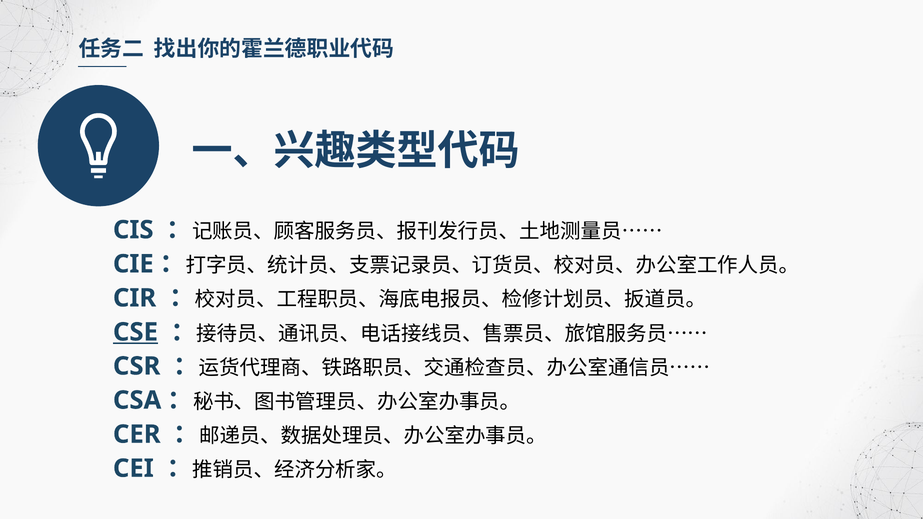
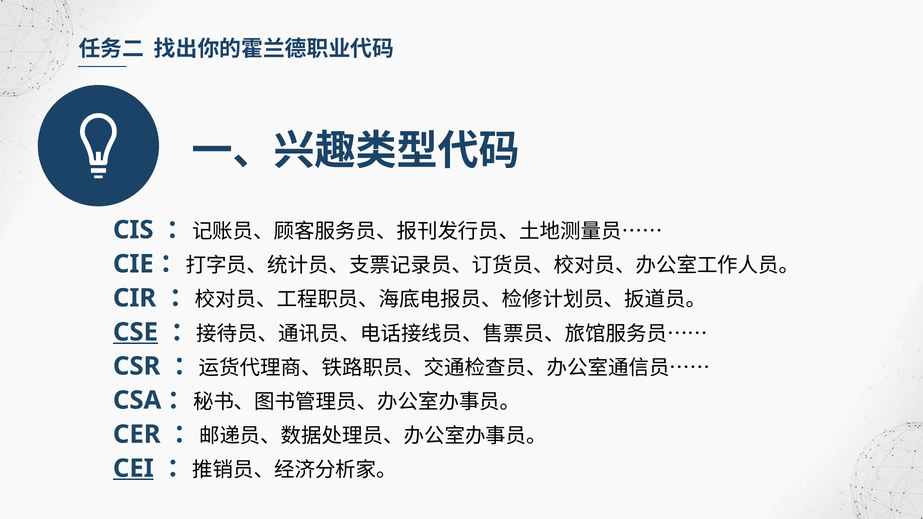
CEI underline: none -> present
